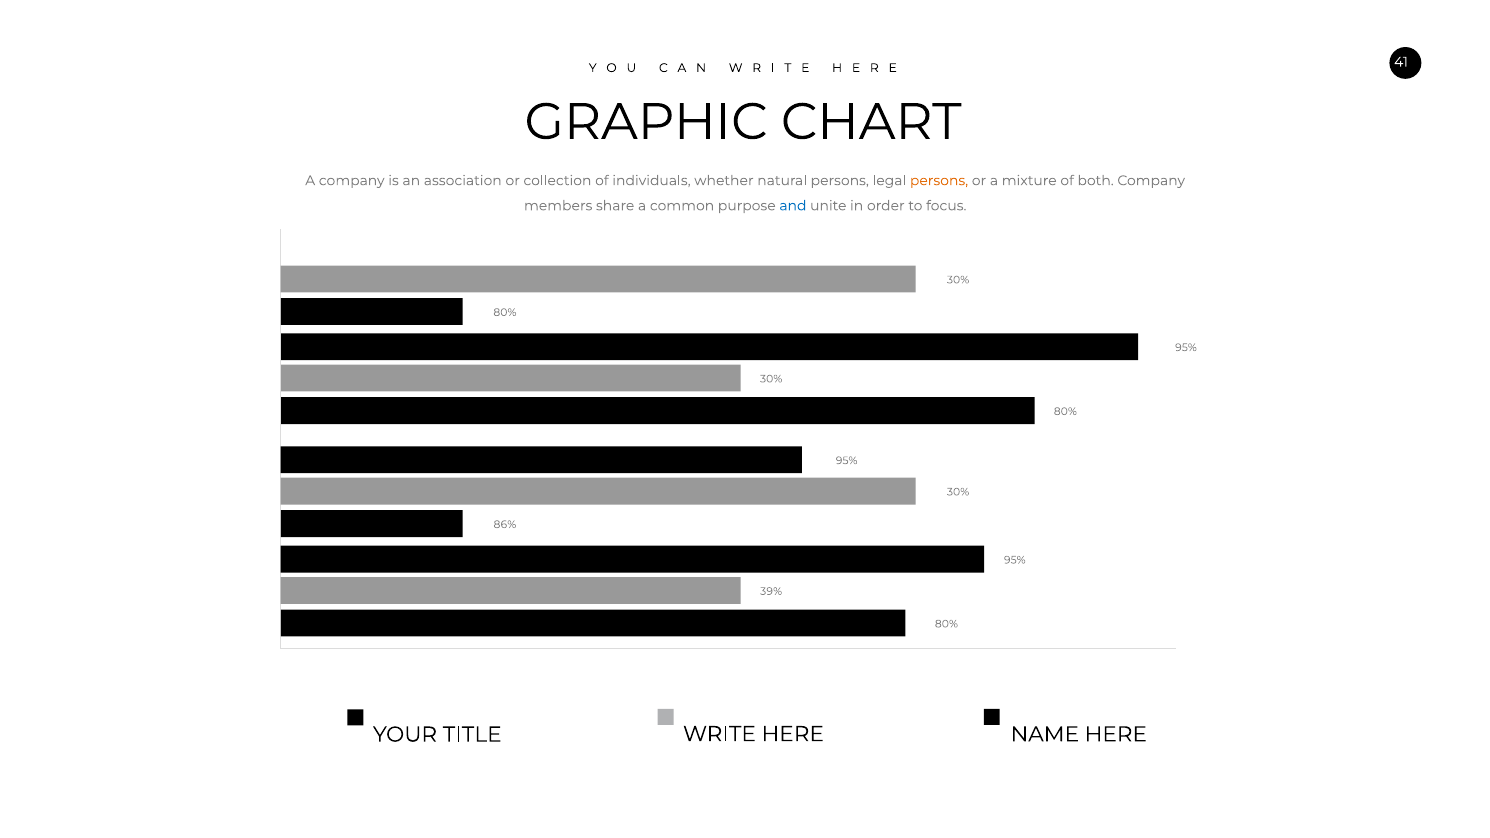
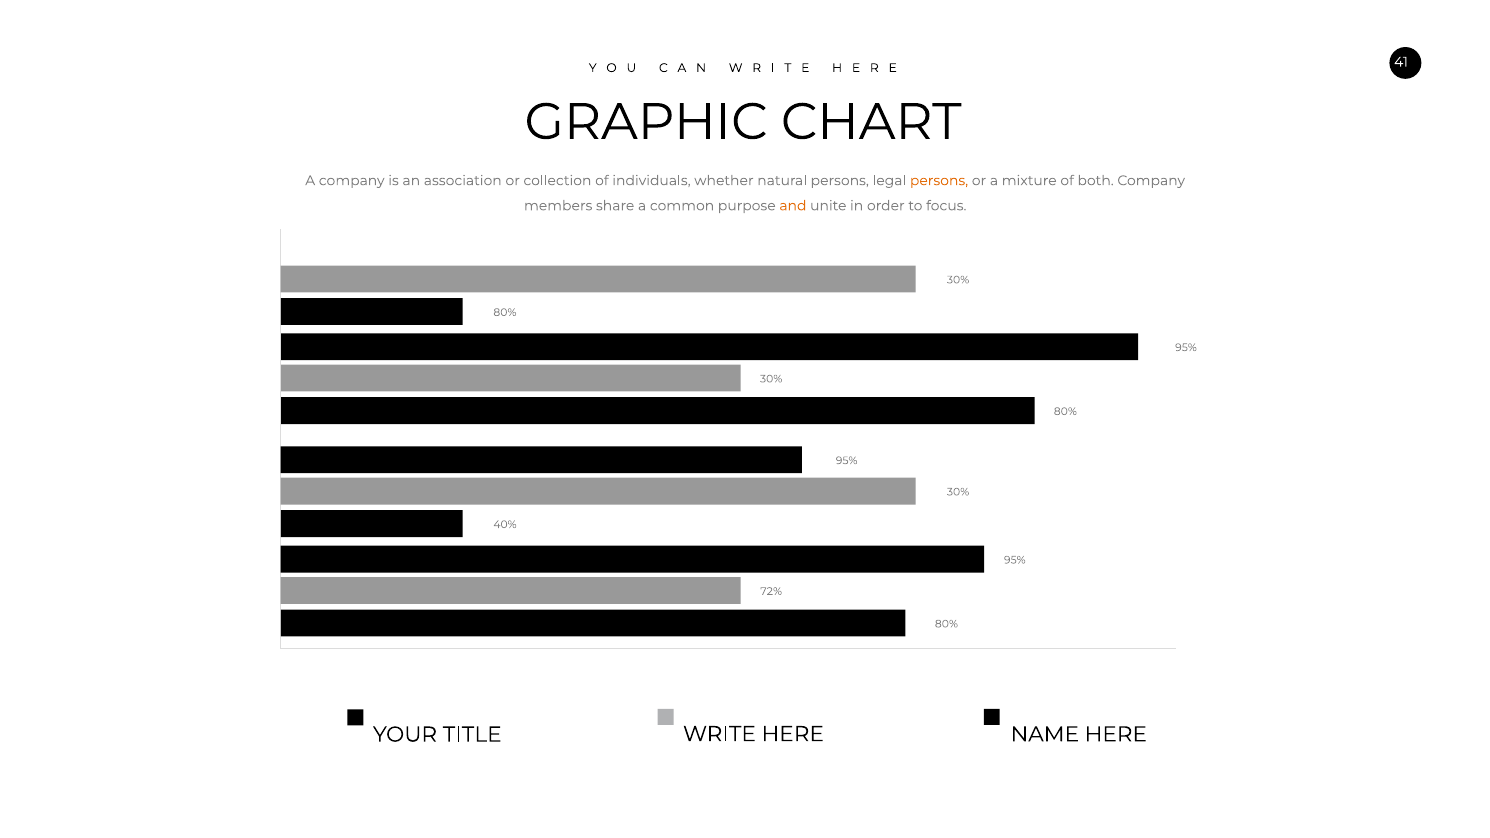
and colour: blue -> orange
86%: 86% -> 40%
39%: 39% -> 72%
